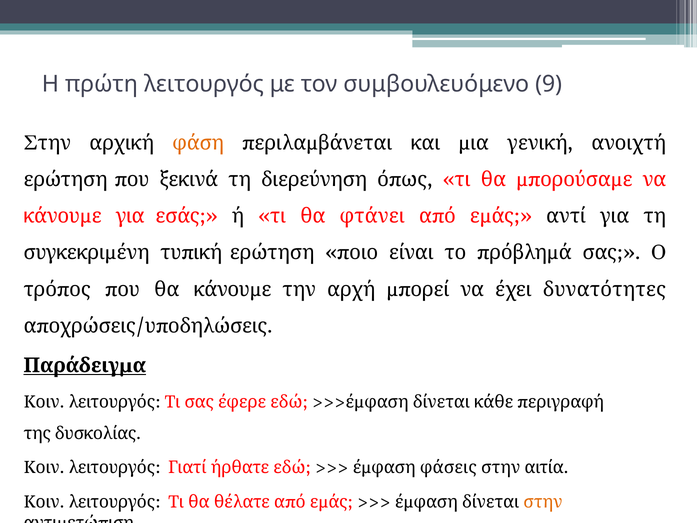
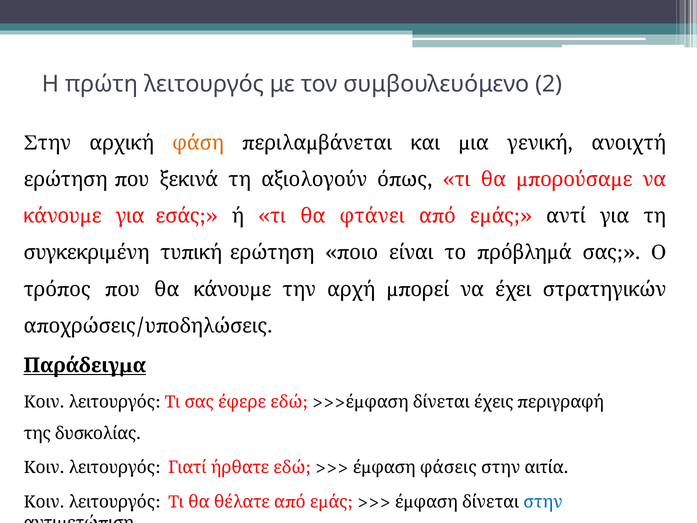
9: 9 -> 2
διερεύνηση: διερεύνηση -> αξιολογούν
δυνατότητες: δυνατότητες -> στρατηγικών
κάθε: κάθε -> έχεις
στην at (543, 502) colour: orange -> blue
